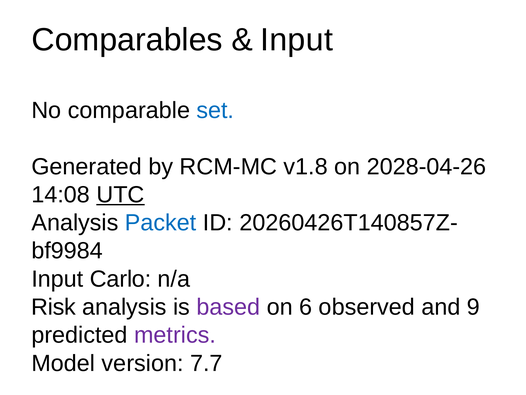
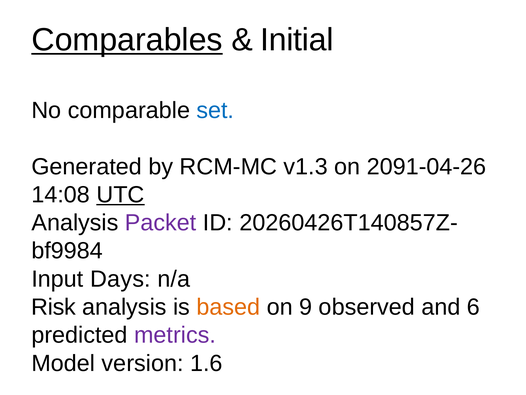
Comparables underline: none -> present
Input at (297, 40): Input -> Initial
v1.8: v1.8 -> v1.3
2028-04-26: 2028-04-26 -> 2091-04-26
Packet colour: blue -> purple
Carlo: Carlo -> Days
based colour: purple -> orange
6: 6 -> 9
9: 9 -> 6
7.7: 7.7 -> 1.6
